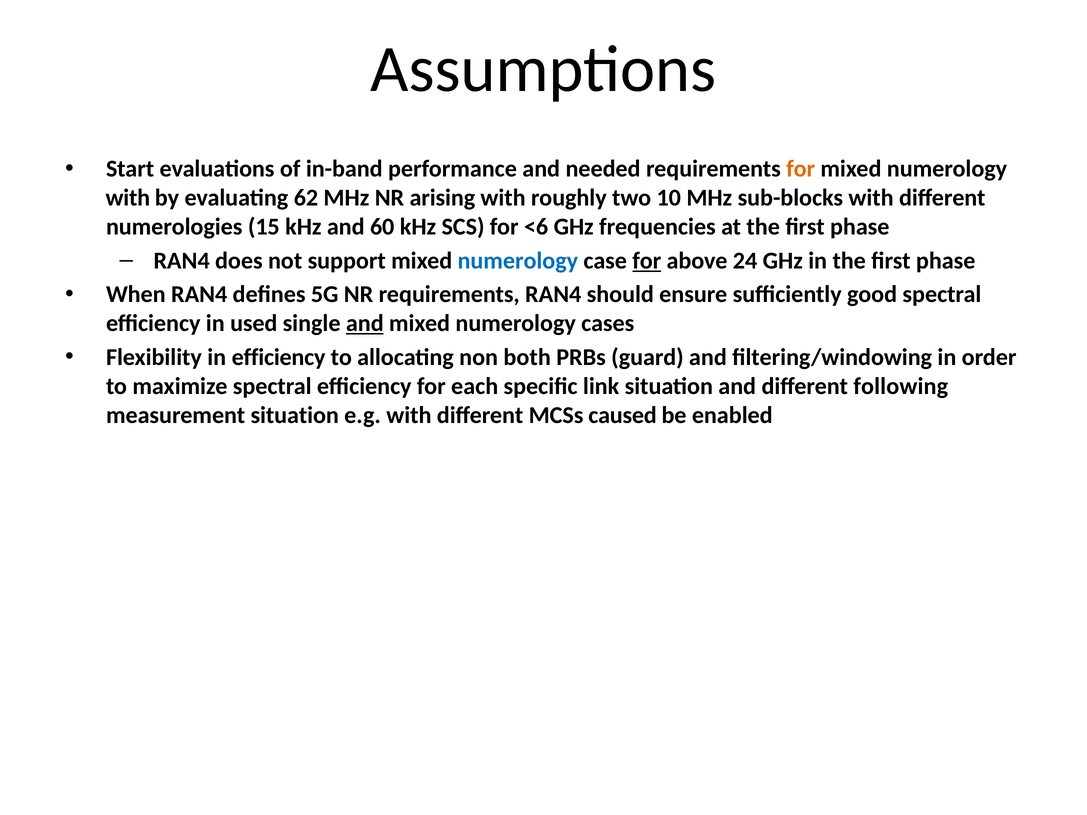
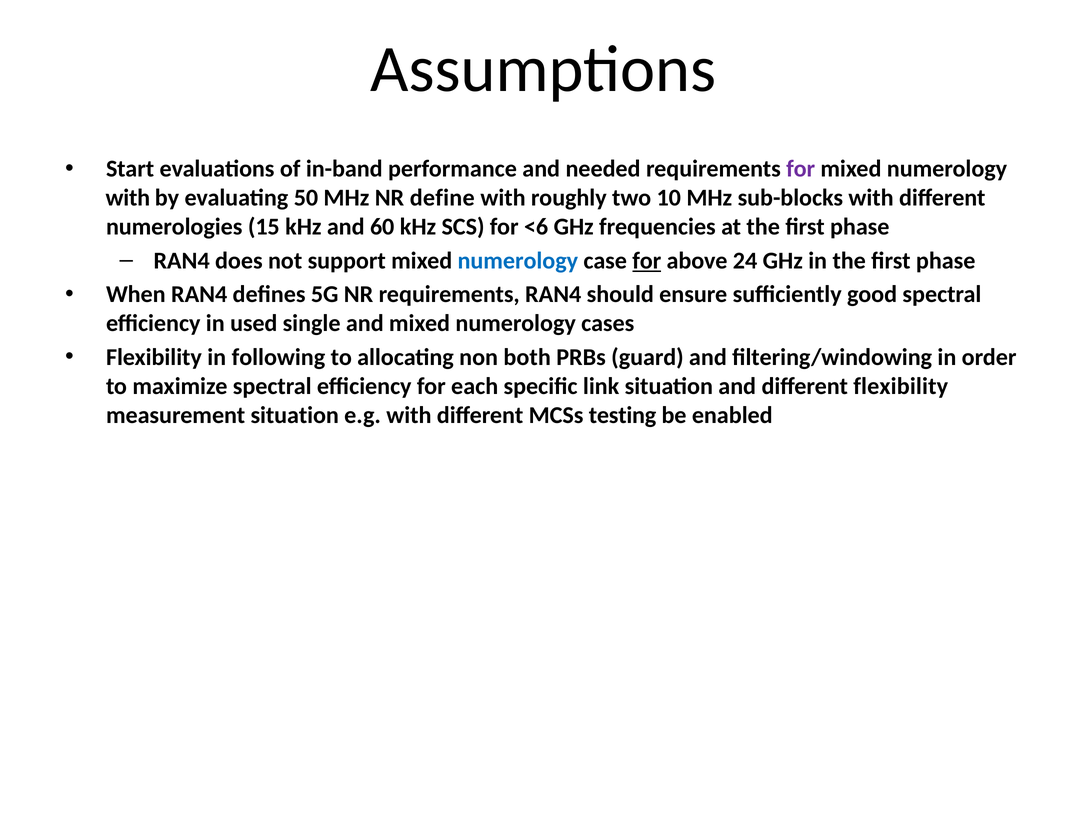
for at (801, 169) colour: orange -> purple
62: 62 -> 50
arising: arising -> define
and at (365, 324) underline: present -> none
in efficiency: efficiency -> following
different following: following -> flexibility
caused: caused -> testing
